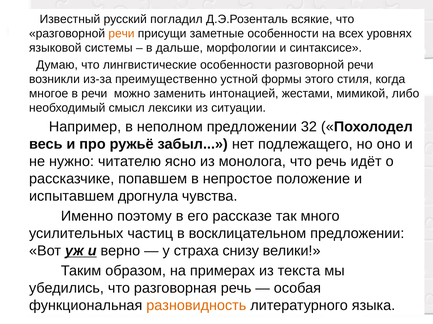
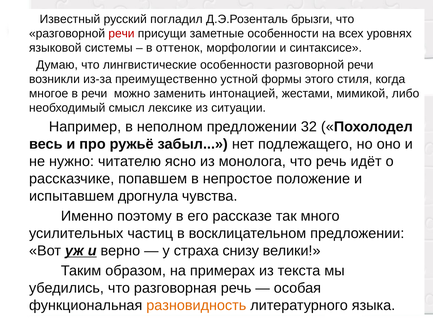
всякие: всякие -> брызги
речи at (121, 34) colour: orange -> red
дальше: дальше -> оттенок
лексики: лексики -> лексике
